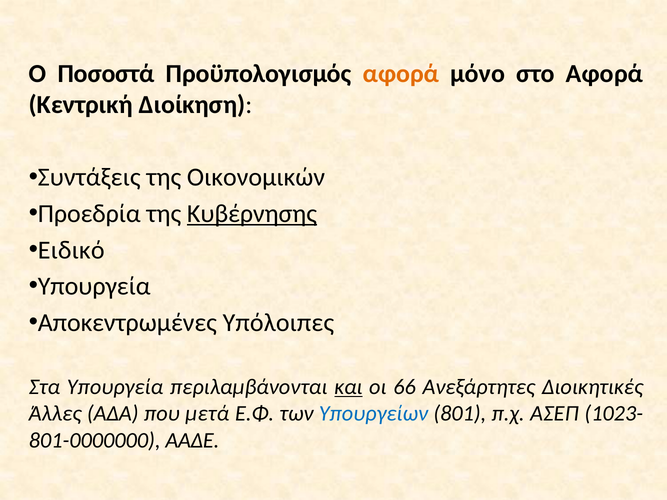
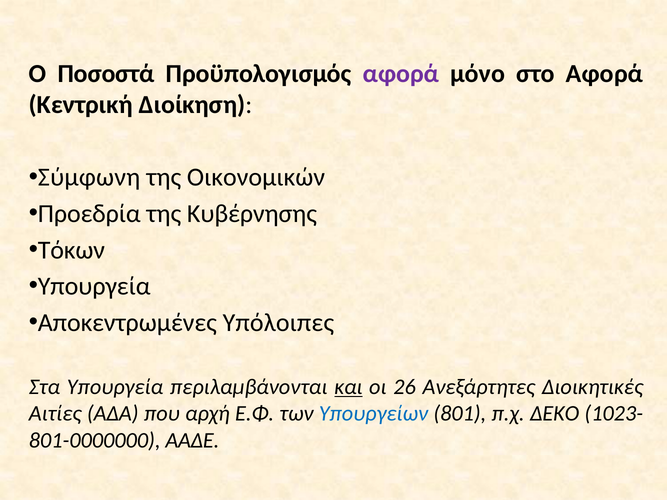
αφορά at (401, 74) colour: orange -> purple
Συντάξεις: Συντάξεις -> Σύμφωνη
Κυβέρνησης underline: present -> none
Ειδικό: Ειδικό -> Τόκων
66: 66 -> 26
Άλλες: Άλλες -> Αιτίες
μετά: μετά -> αρχή
ΑΣΕΠ: ΑΣΕΠ -> ΔΕΚΟ
